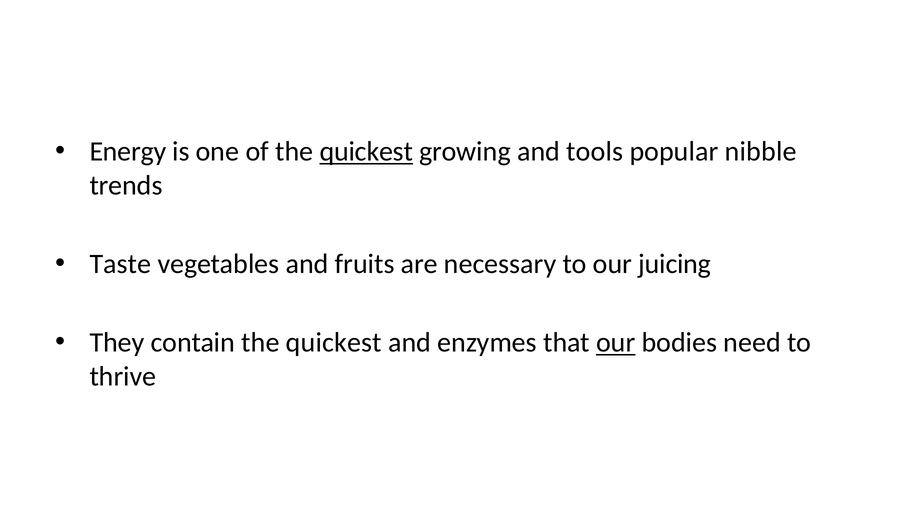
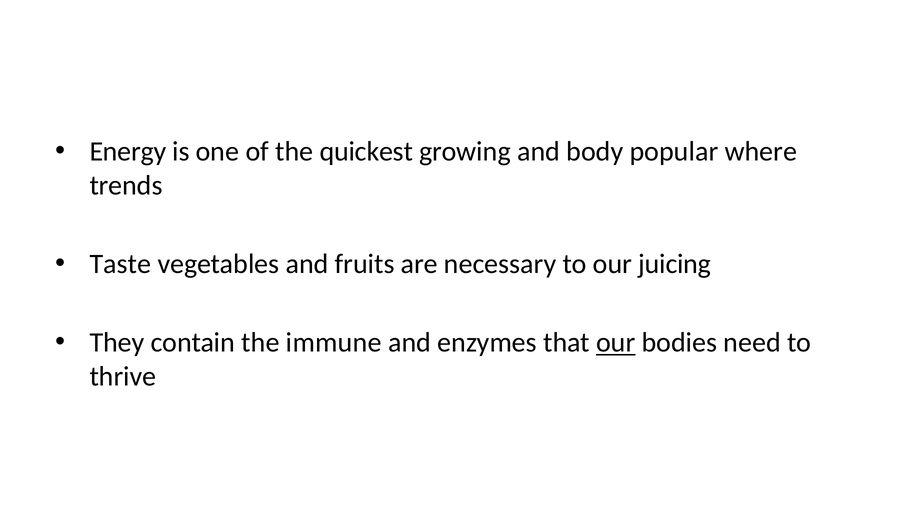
quickest at (366, 152) underline: present -> none
tools: tools -> body
nibble: nibble -> where
contain the quickest: quickest -> immune
